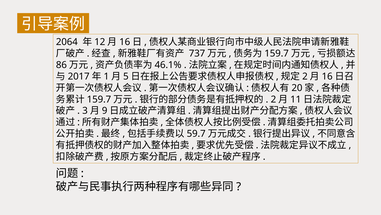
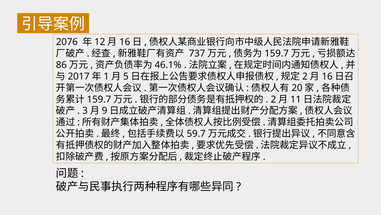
2064: 2064 -> 2076
